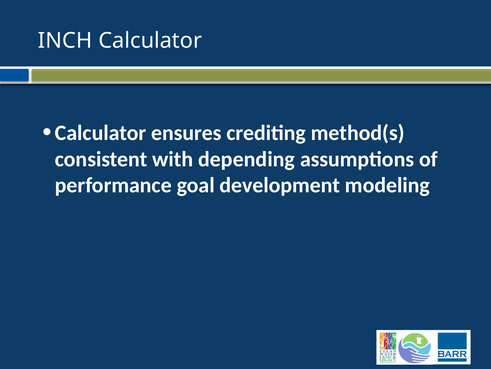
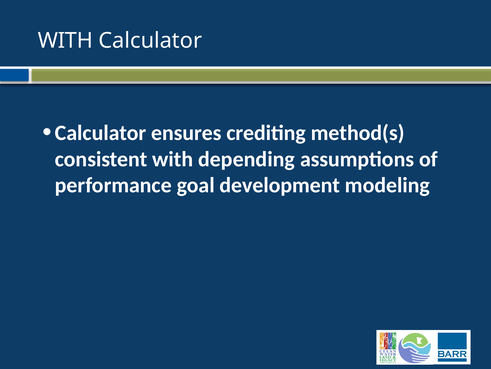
INCH at (65, 40): INCH -> WITH
